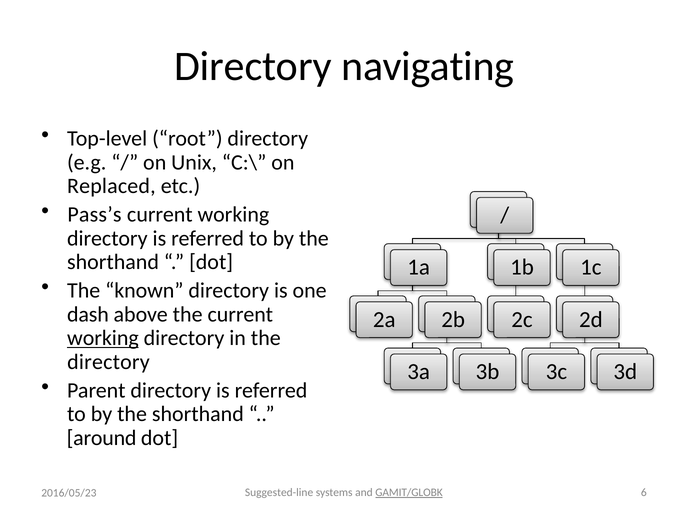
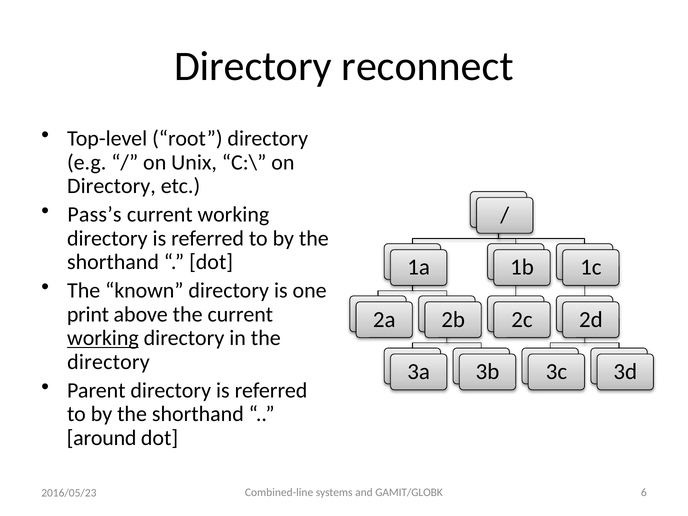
navigating: navigating -> reconnect
Replaced at (111, 186): Replaced -> Directory
dash: dash -> print
Suggested-line: Suggested-line -> Combined-line
GAMIT/GLOBK underline: present -> none
